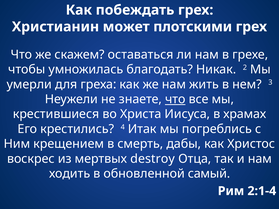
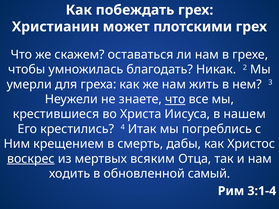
храмах: храмах -> нашем
воскрес underline: none -> present
destroy: destroy -> всяким
2:1-4: 2:1-4 -> 3:1-4
